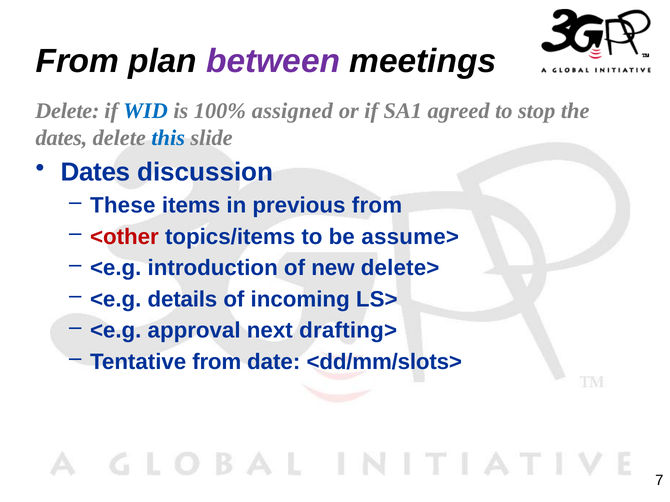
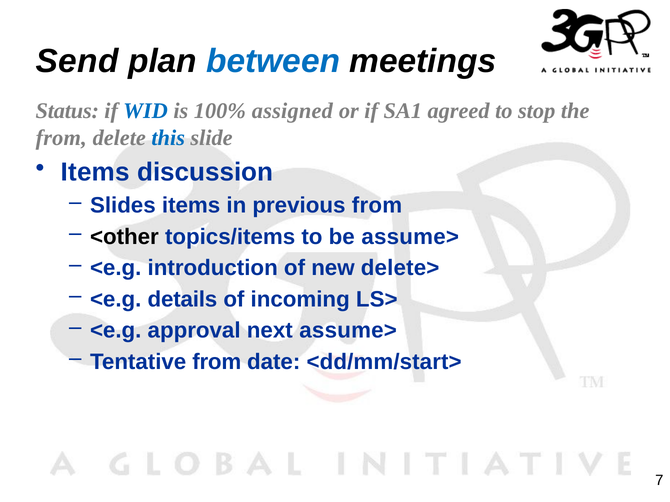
From at (77, 61): From -> Send
between colour: purple -> blue
Delete at (67, 111): Delete -> Status
dates at (61, 138): dates -> from
Dates at (96, 172): Dates -> Items
These: These -> Slides
<other colour: red -> black
next drafting>: drafting> -> assume>
<dd/mm/slots>: <dd/mm/slots> -> <dd/mm/start>
